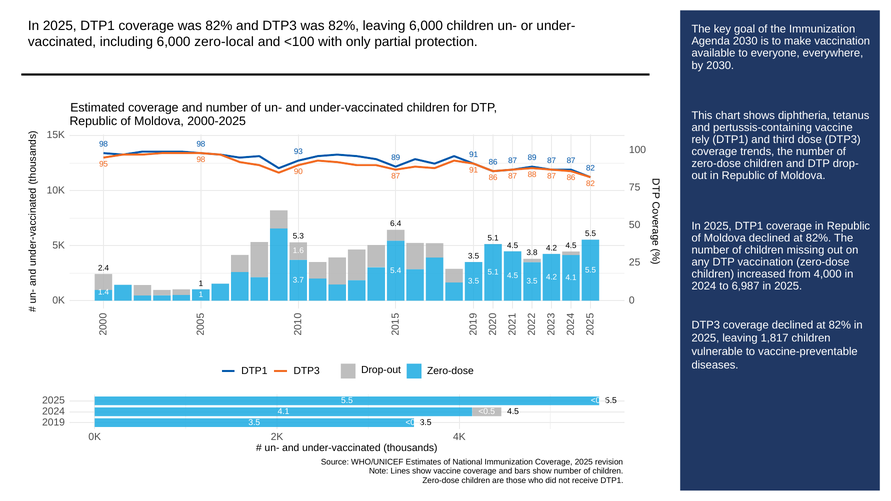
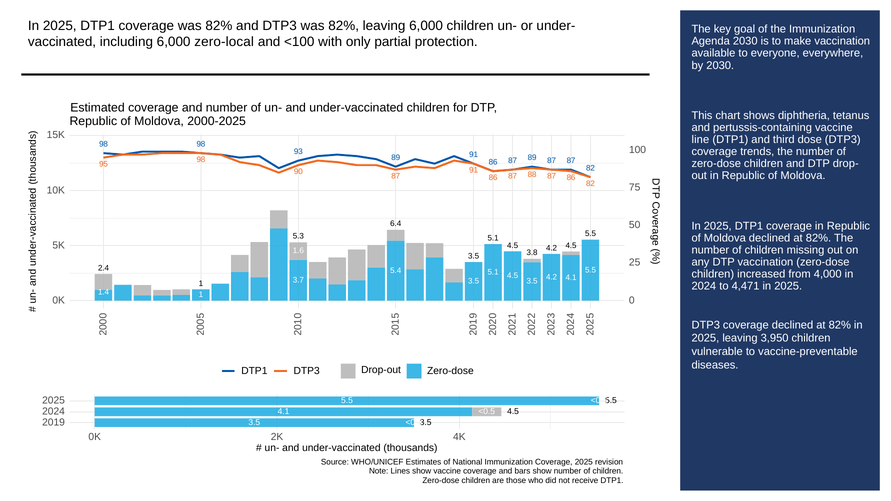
rely: rely -> line
6,987: 6,987 -> 4,471
1,817: 1,817 -> 3,950
